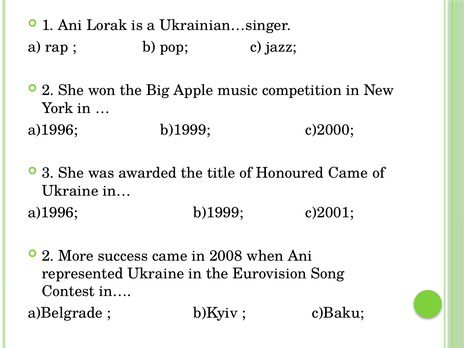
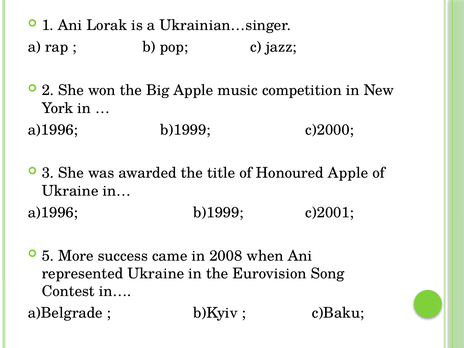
Honoured Came: Came -> Apple
2 at (48, 256): 2 -> 5
